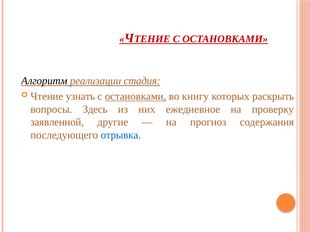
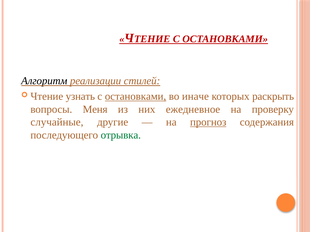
стадия: стадия -> стилей
книгу: книгу -> иначе
Здесь: Здесь -> Меня
заявленной: заявленной -> случайные
прогноз underline: none -> present
отрывка colour: blue -> green
